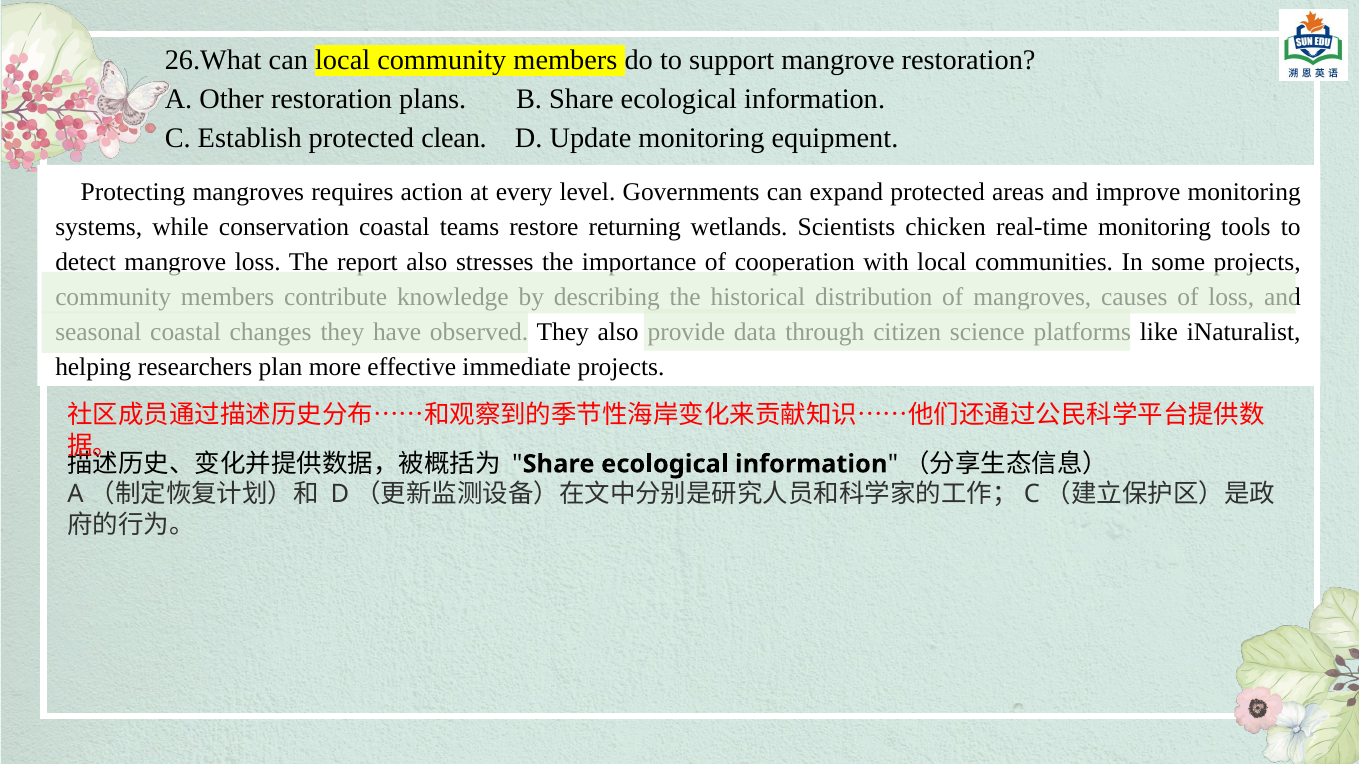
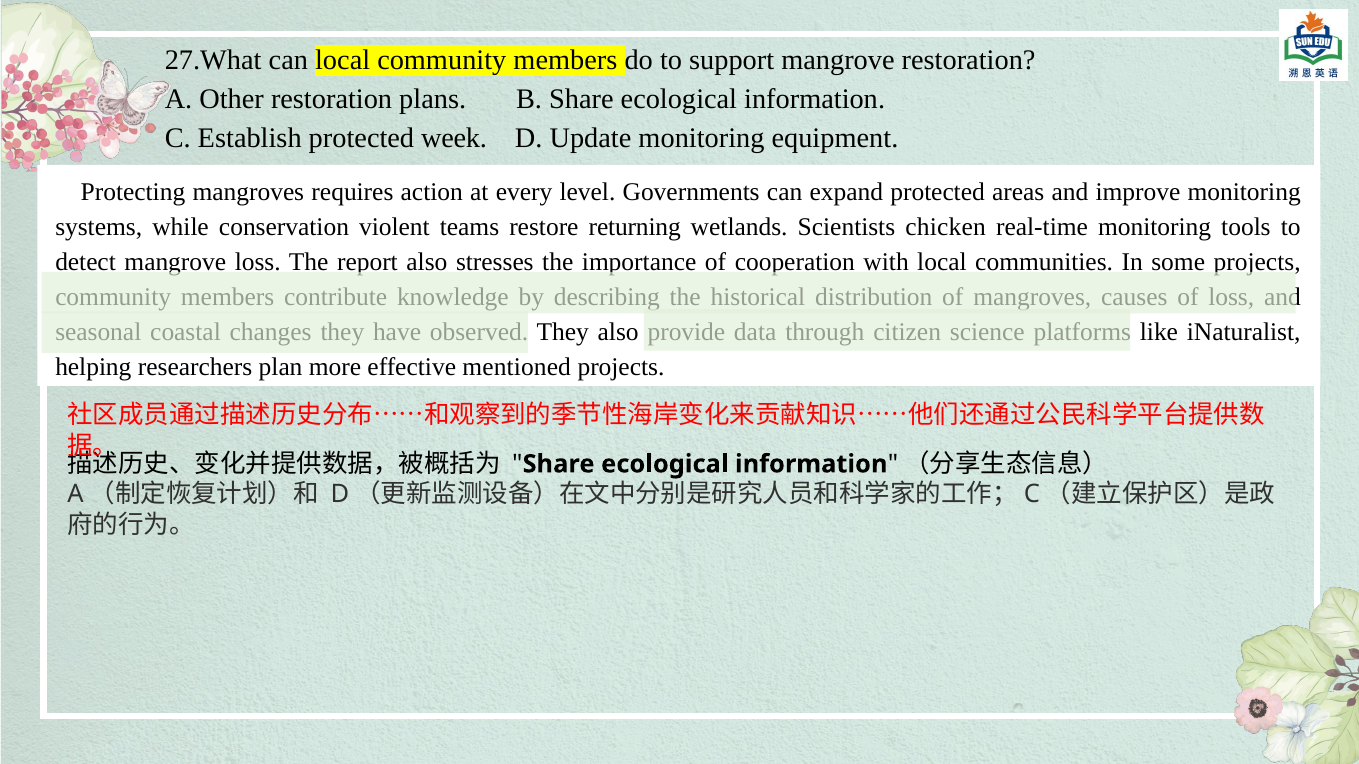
26.What: 26.What -> 27.What
clean: clean -> week
conservation coastal: coastal -> violent
immediate: immediate -> mentioned
